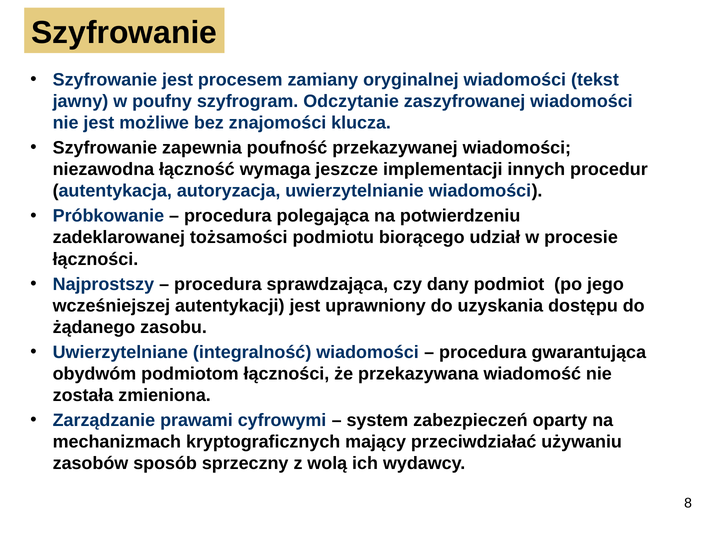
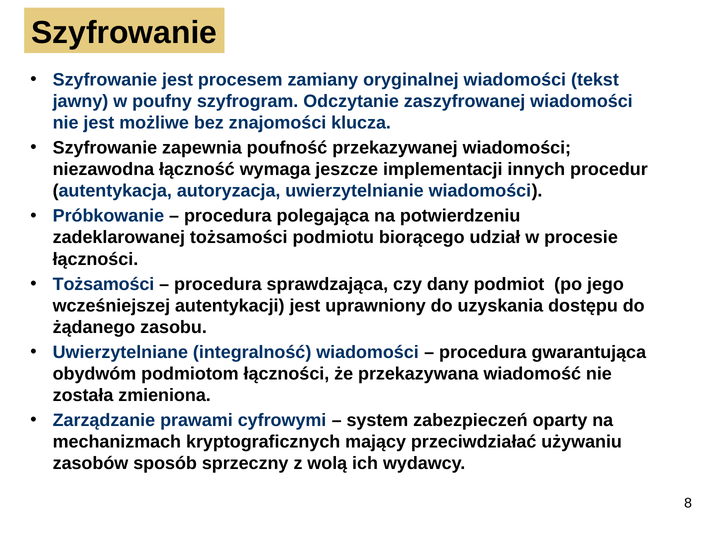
Najprostszy at (103, 284): Najprostszy -> Tożsamości
